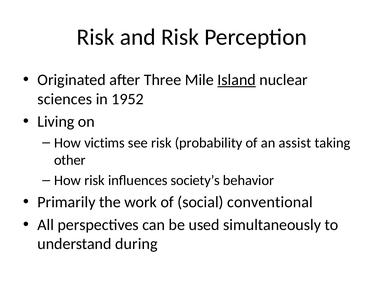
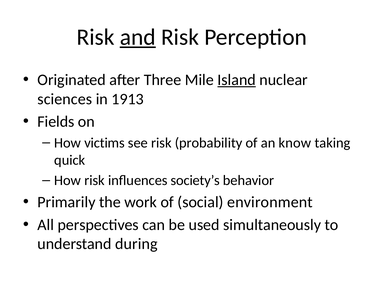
and underline: none -> present
1952: 1952 -> 1913
Living: Living -> Fields
assist: assist -> know
other: other -> quick
conventional: conventional -> environment
